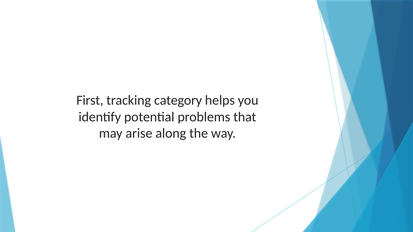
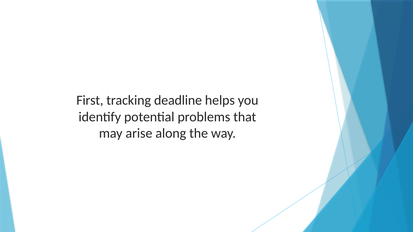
category: category -> deadline
